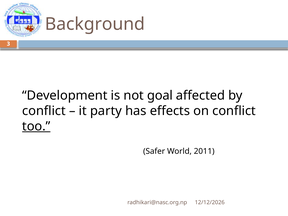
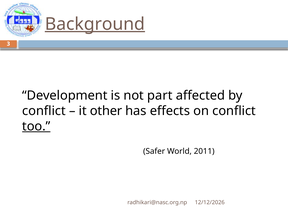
Background underline: none -> present
goal: goal -> part
party: party -> other
